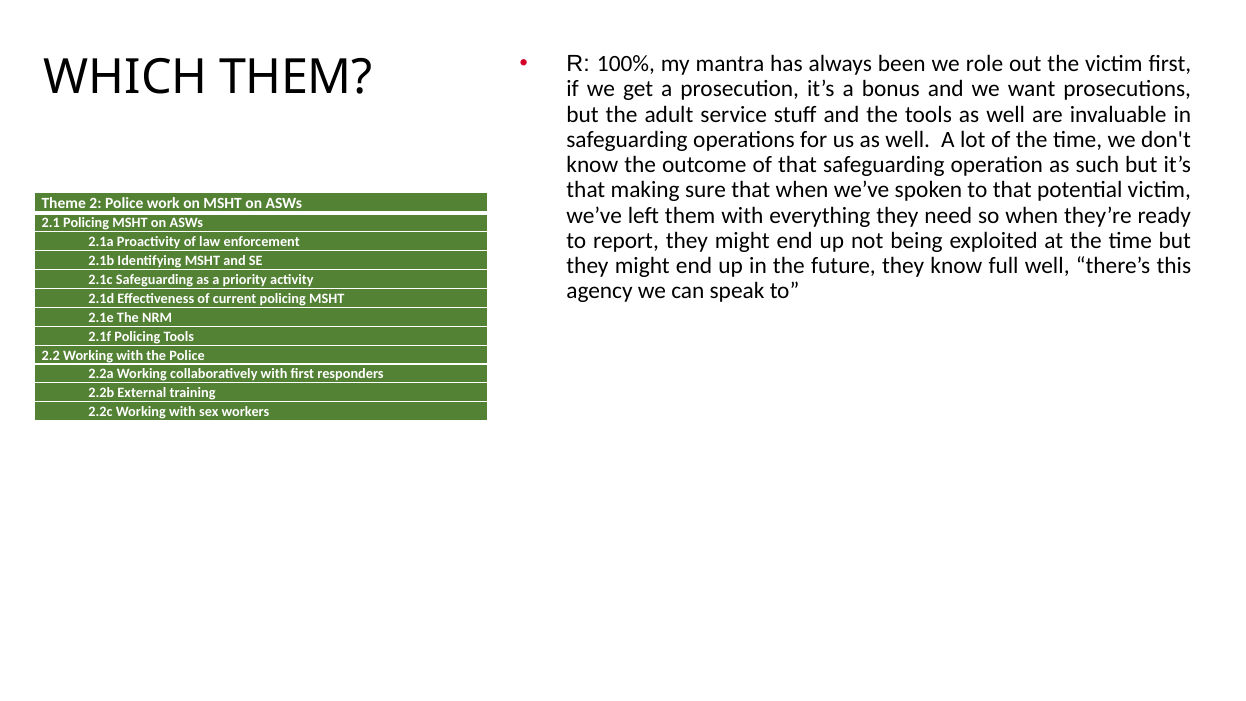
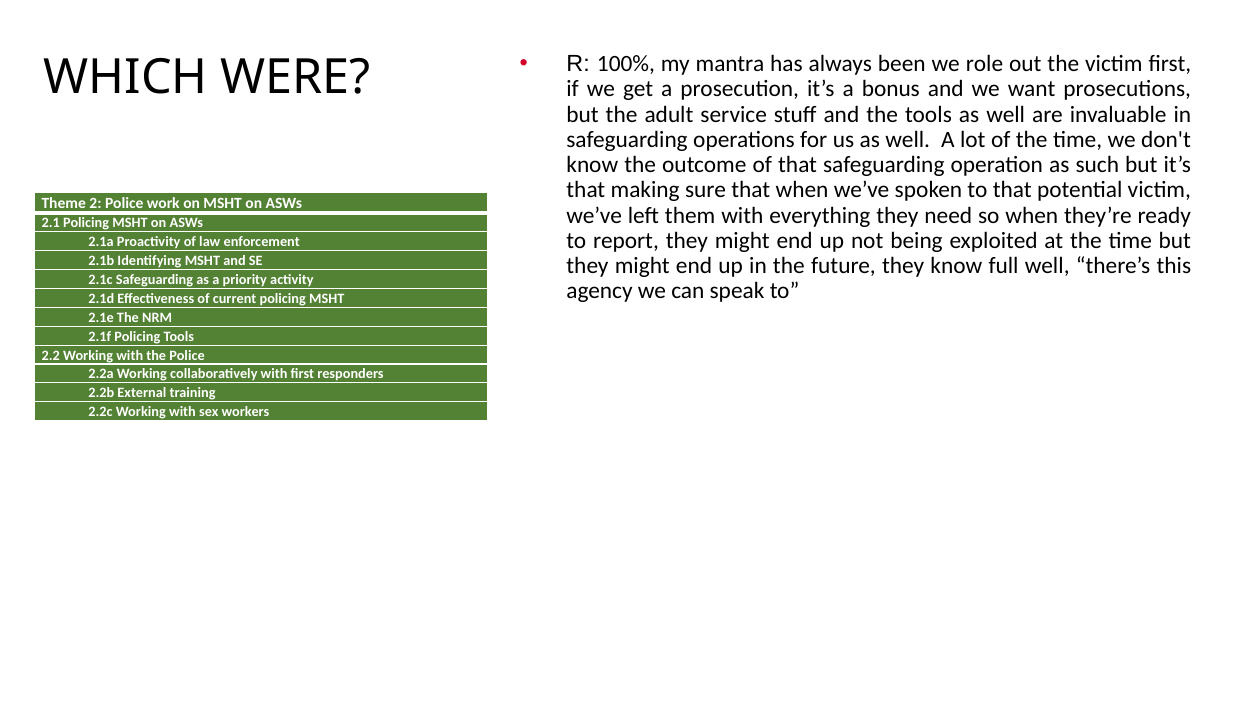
WHICH THEM: THEM -> WERE
